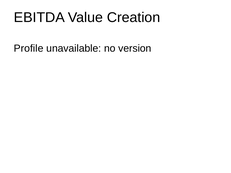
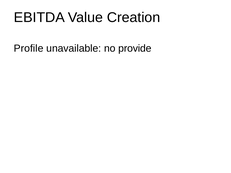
version: version -> provide
